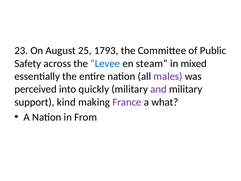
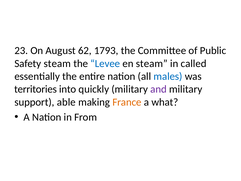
25: 25 -> 62
Safety across: across -> steam
mixed: mixed -> called
males colour: purple -> blue
perceived: perceived -> territories
kind: kind -> able
France colour: purple -> orange
